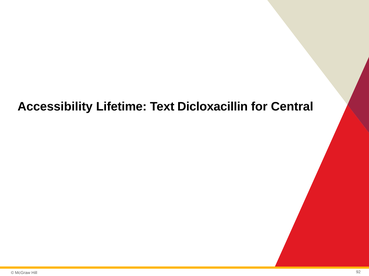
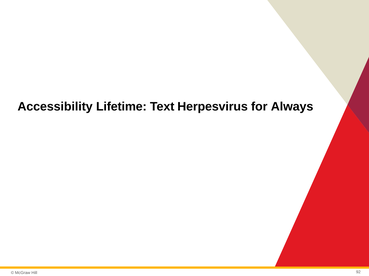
Dicloxacillin: Dicloxacillin -> Herpesvirus
Central: Central -> Always
